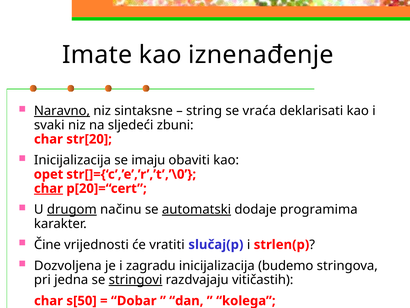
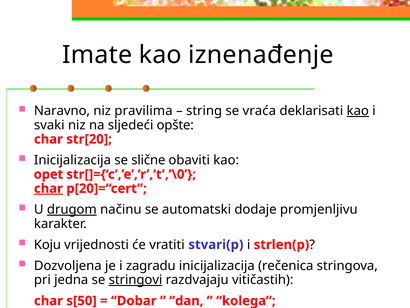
Naravno underline: present -> none
sintaksne: sintaksne -> pravilima
kao at (358, 111) underline: none -> present
zbuni: zbuni -> opšte
imaju: imaju -> slične
automatski underline: present -> none
programima: programima -> promjenljivu
Čine: Čine -> Koju
slučaj(p: slučaj(p -> stvari(p
budemo: budemo -> rečenica
